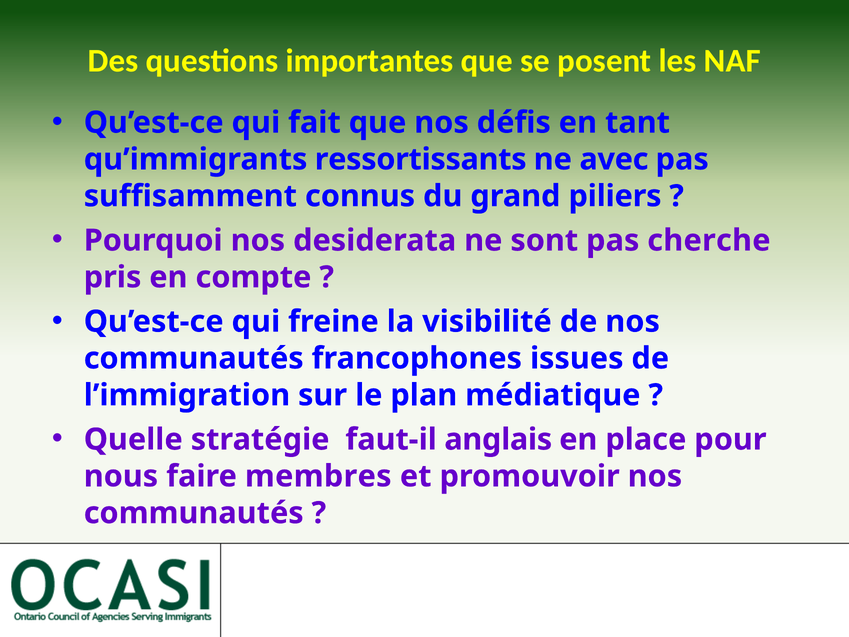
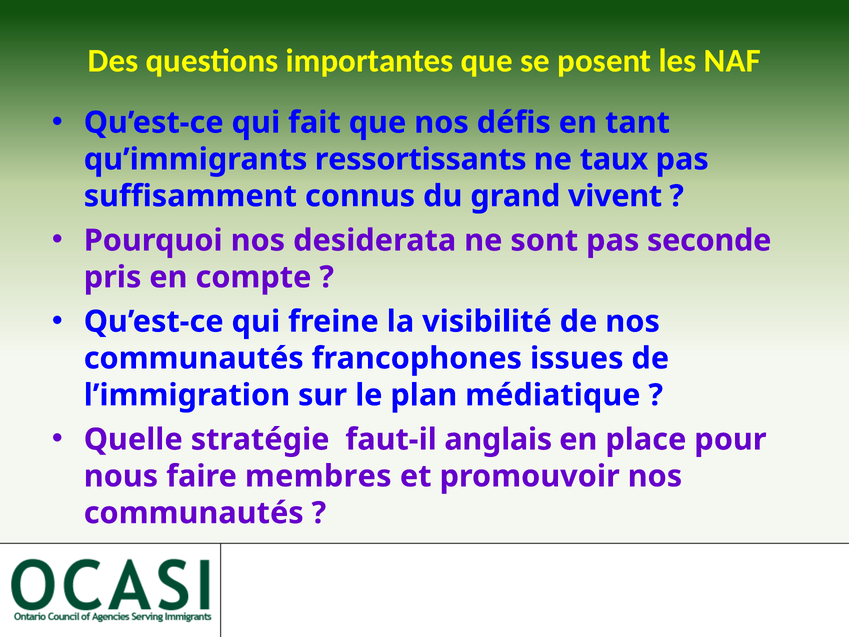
avec: avec -> taux
piliers: piliers -> vivent
cherche: cherche -> seconde
